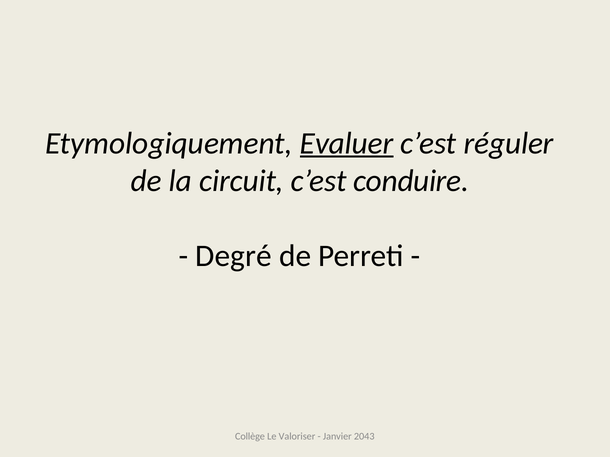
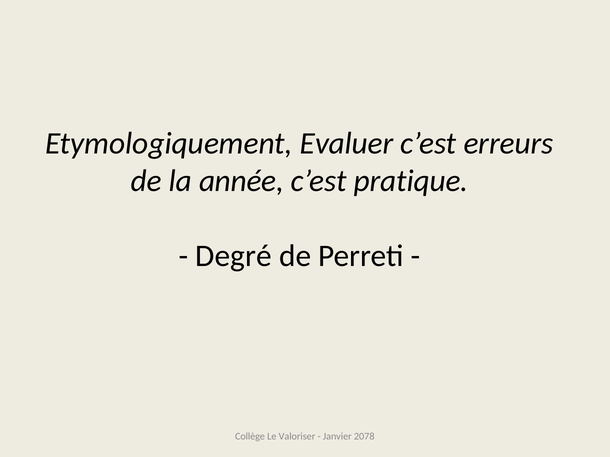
Evaluer underline: present -> none
réguler: réguler -> erreurs
circuit: circuit -> année
conduire: conduire -> pratique
2043: 2043 -> 2078
